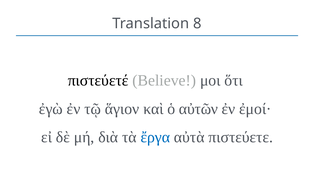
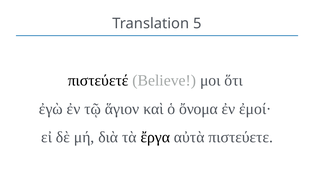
8: 8 -> 5
αὐτῶν: αὐτῶν -> ὄνομα
ἔργα colour: blue -> black
